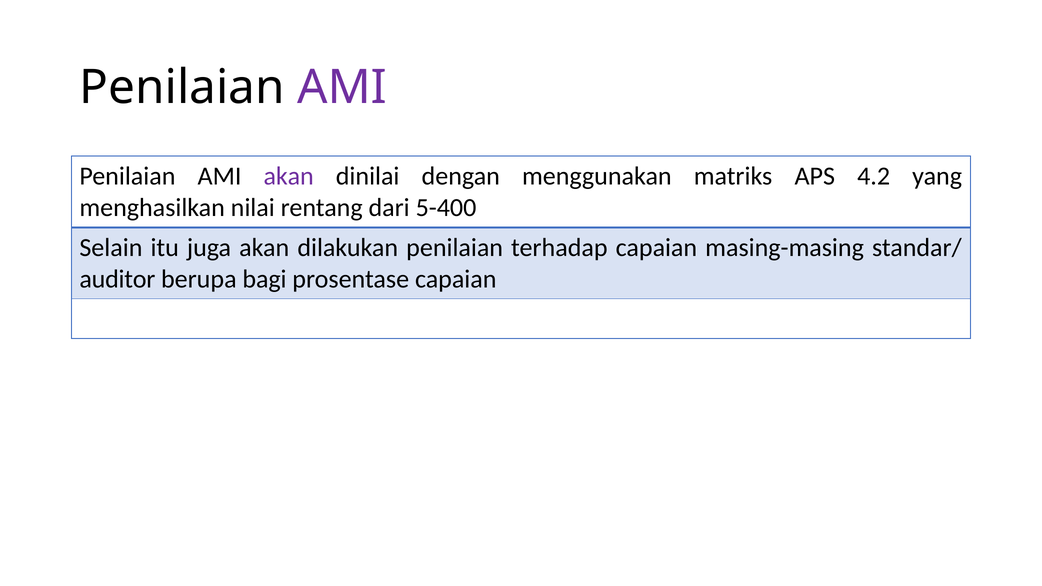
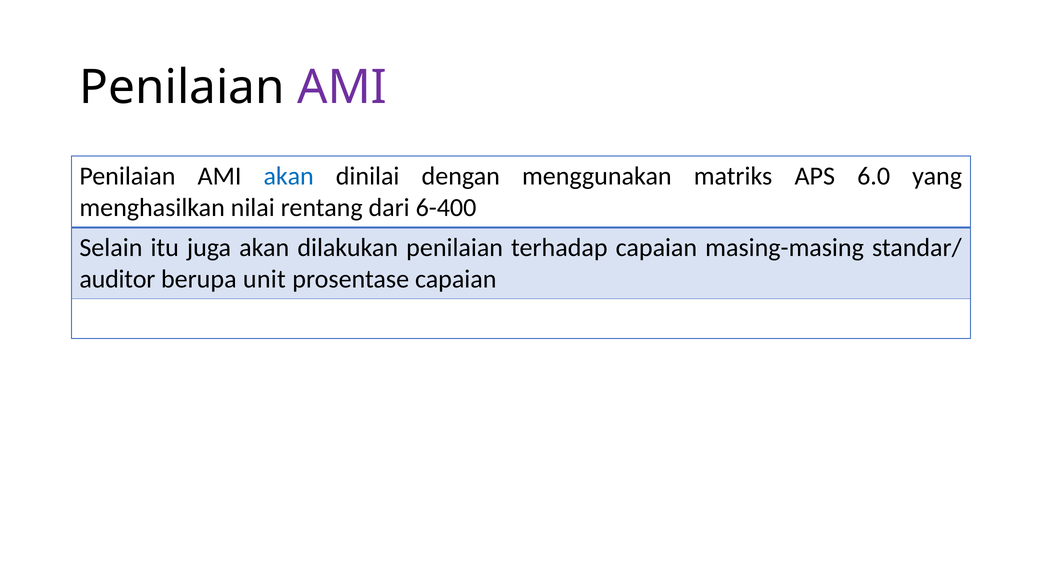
akan at (289, 176) colour: purple -> blue
4.2: 4.2 -> 6.0
5-400: 5-400 -> 6-400
bagi: bagi -> unit
